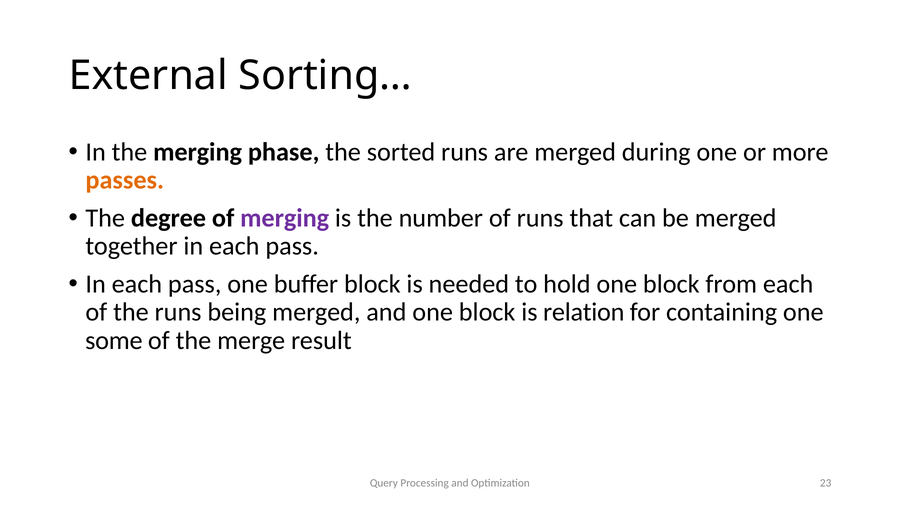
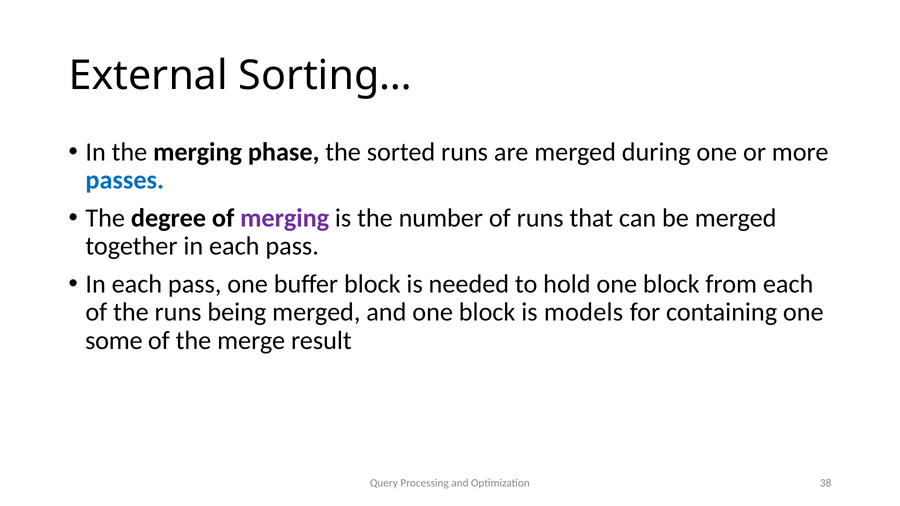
passes colour: orange -> blue
relation: relation -> models
23: 23 -> 38
